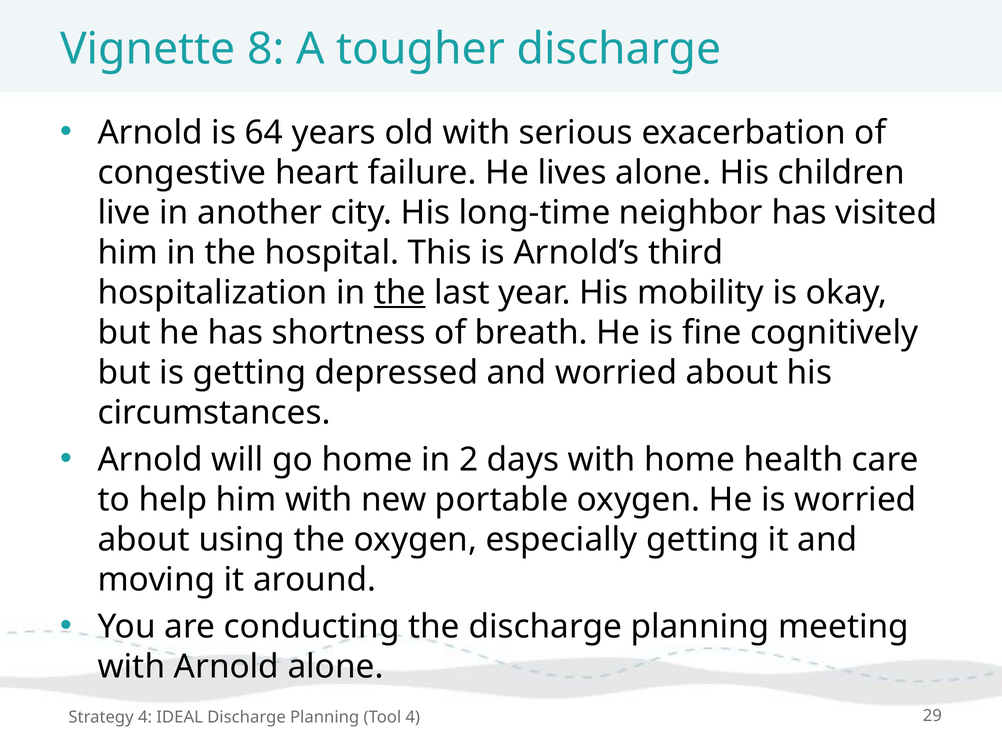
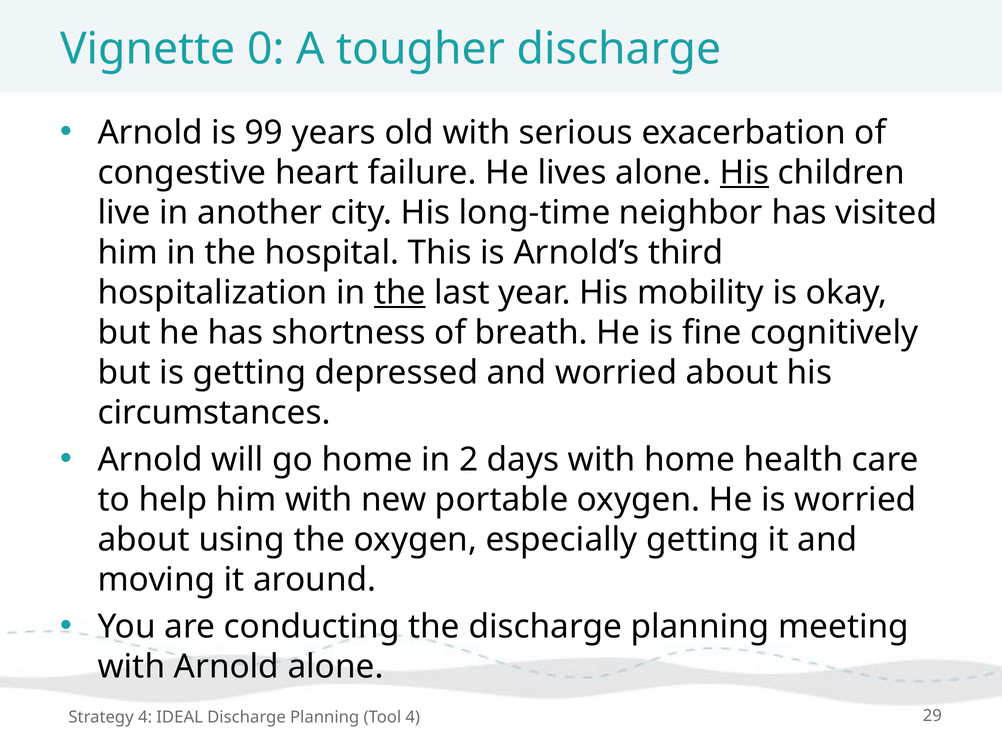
8: 8 -> 0
64: 64 -> 99
His at (745, 173) underline: none -> present
